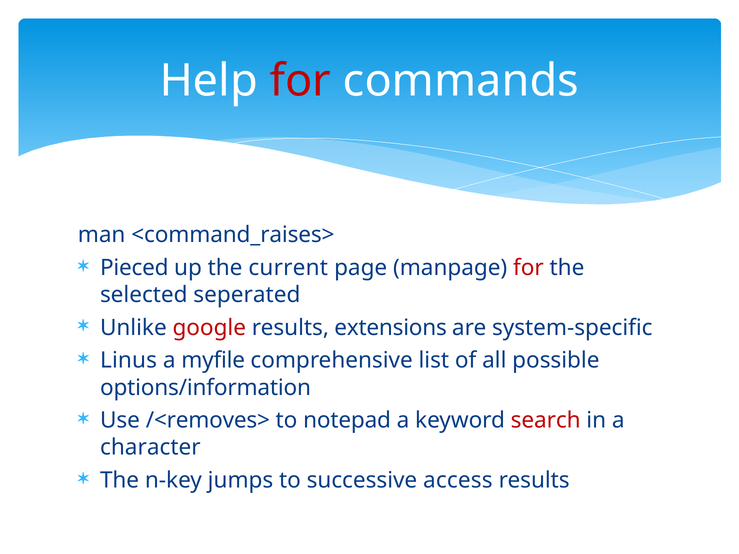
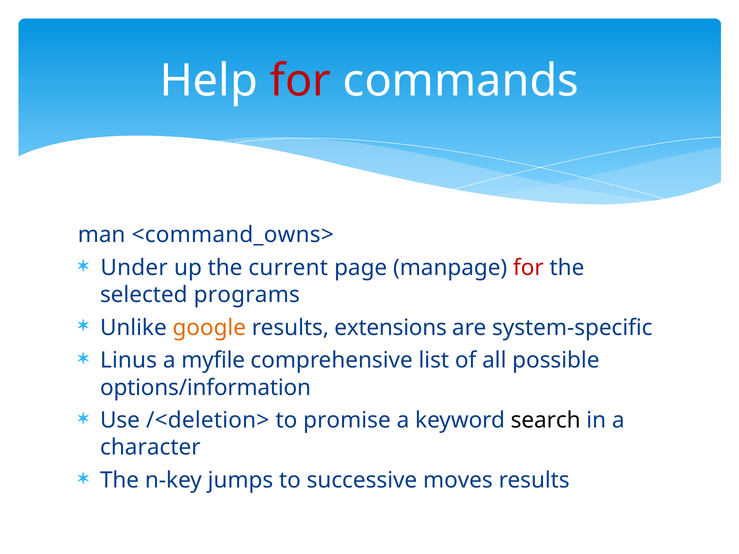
<command_raises>: <command_raises> -> <command_owns>
Pieced: Pieced -> Under
seperated: seperated -> programs
google colour: red -> orange
/<removes>: /<removes> -> /<deletion>
notepad: notepad -> promise
search colour: red -> black
access: access -> moves
